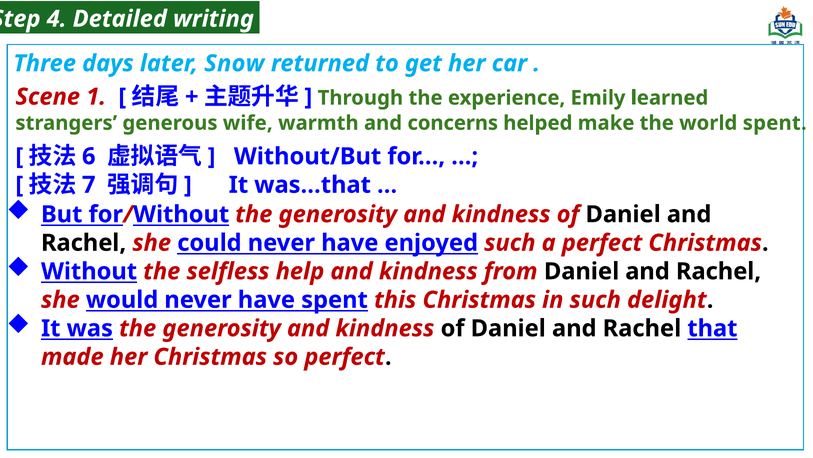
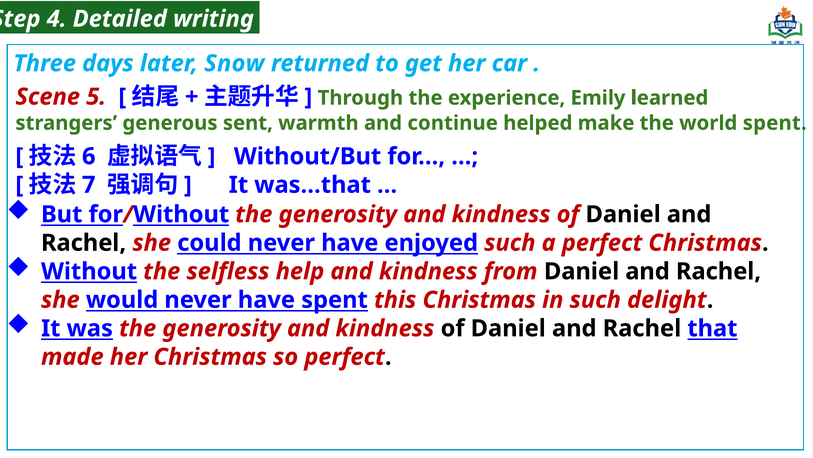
1: 1 -> 5
wife: wife -> sent
concerns: concerns -> continue
